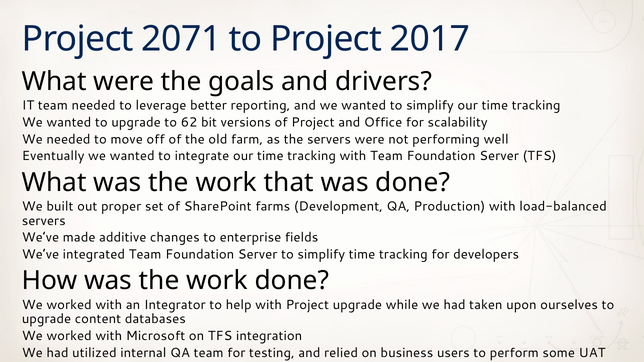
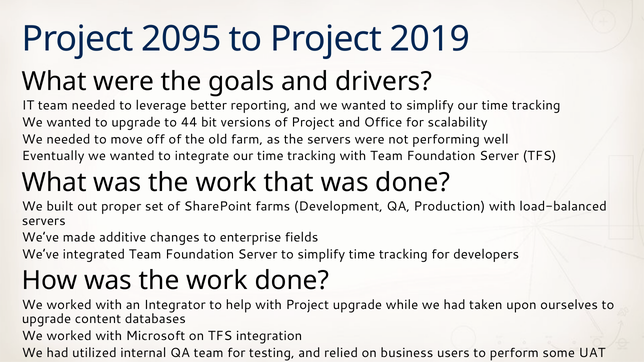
2071: 2071 -> 2095
2017: 2017 -> 2019
62: 62 -> 44
